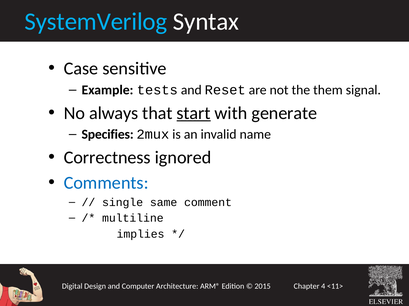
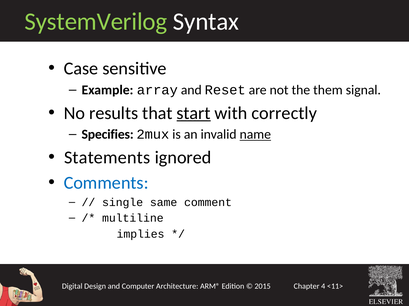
SystemVerilog colour: light blue -> light green
tests: tests -> array
always: always -> results
generate: generate -> correctly
name underline: none -> present
Correctness: Correctness -> Statements
